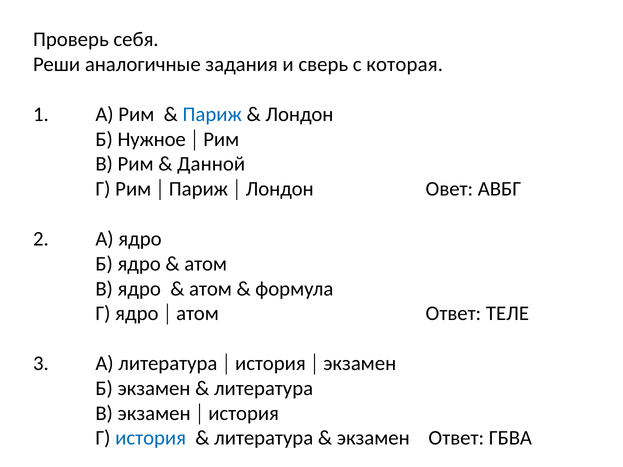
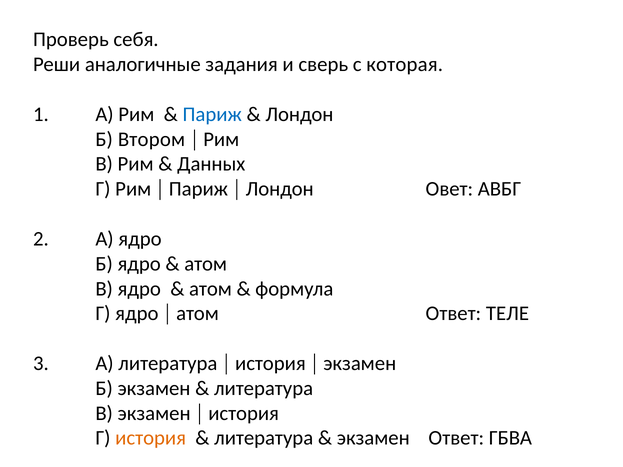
Нужное: Нужное -> Втором
Данной: Данной -> Данных
история at (151, 438) colour: blue -> orange
